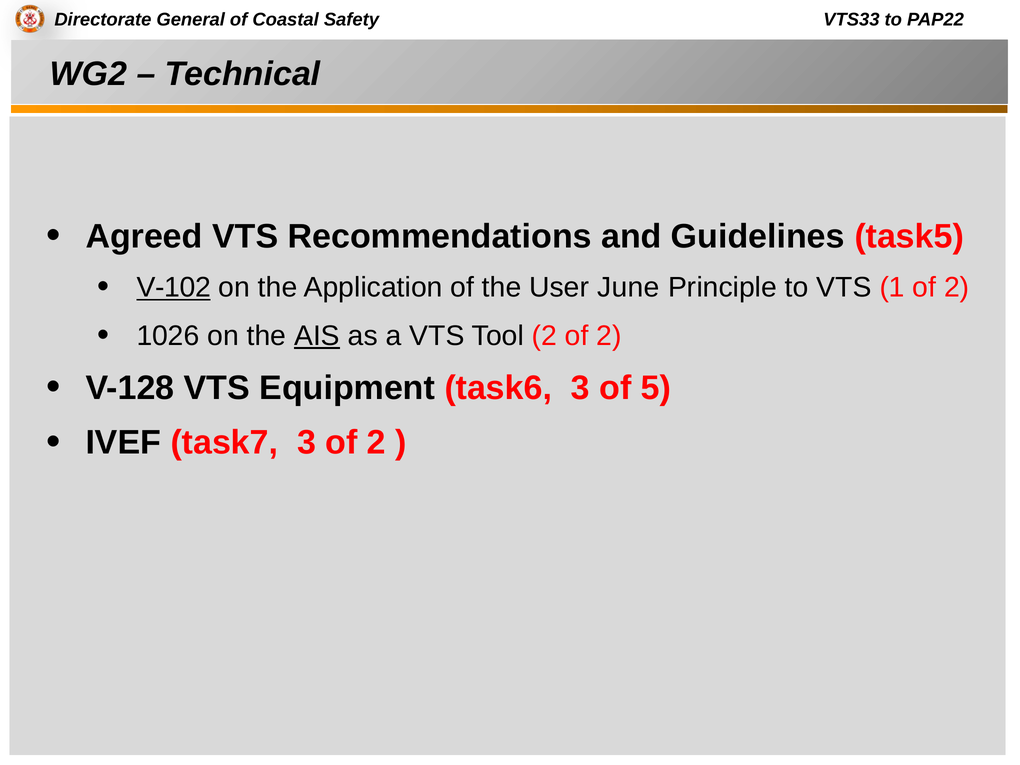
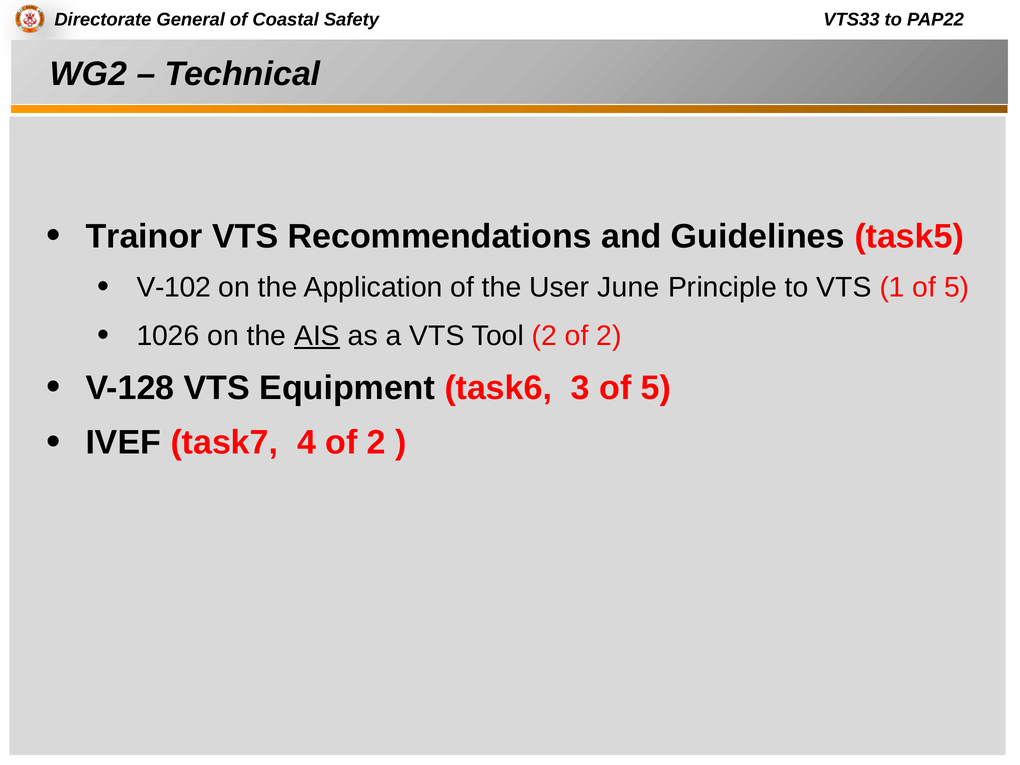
Agreed: Agreed -> Trainor
V-102 underline: present -> none
1 of 2: 2 -> 5
task7 3: 3 -> 4
